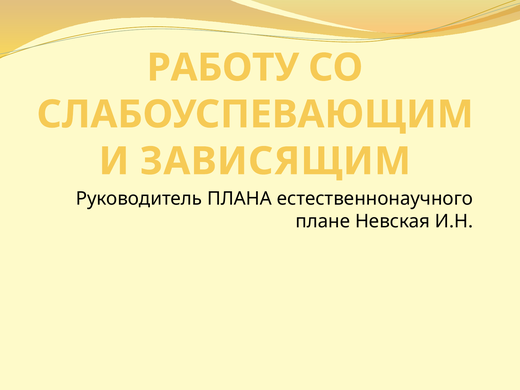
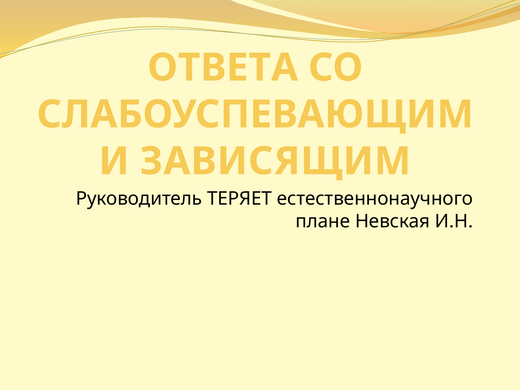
РАБОТУ: РАБОТУ -> ОТВЕТА
ПЛАНА: ПЛАНА -> ТЕРЯЕТ
